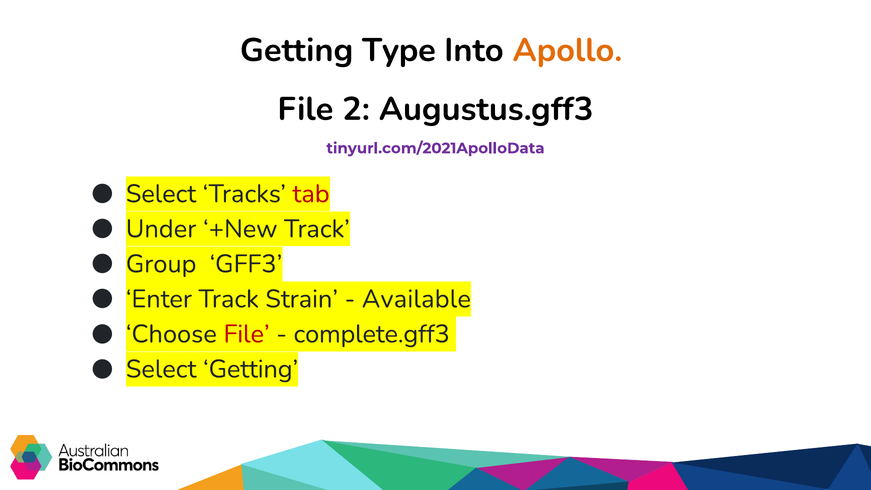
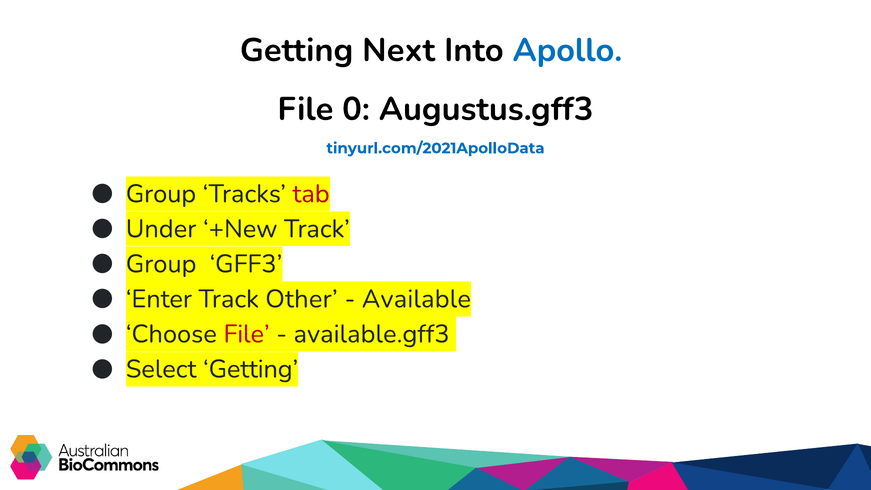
Type: Type -> Next
Apollo colour: orange -> blue
2: 2 -> 0
tinyurl.com/2021ApolloData colour: purple -> blue
Select at (161, 194): Select -> Group
Strain: Strain -> Other
complete.gff3: complete.gff3 -> available.gff3
